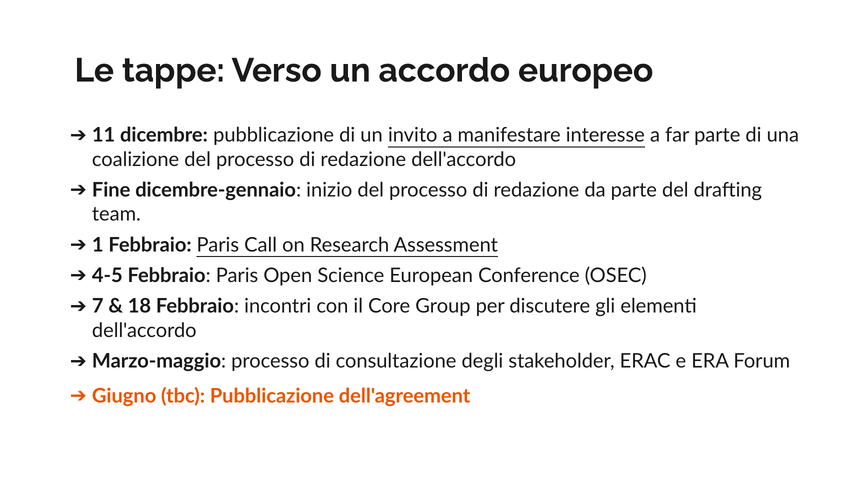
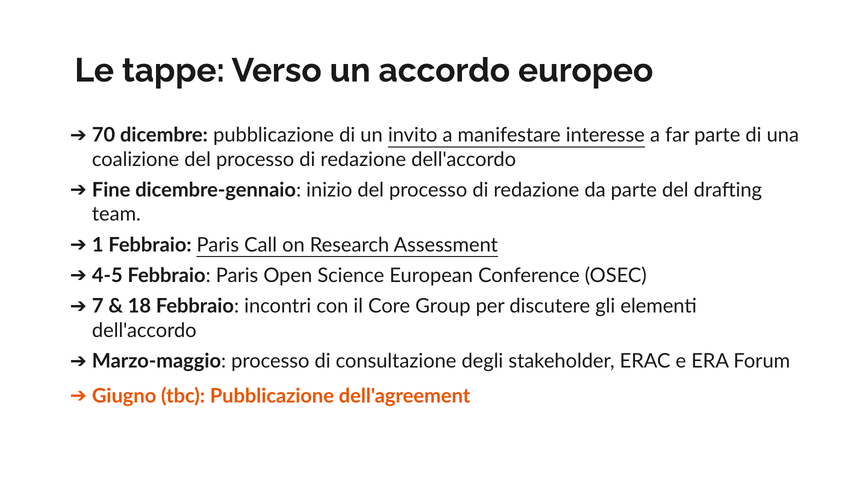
11: 11 -> 70
